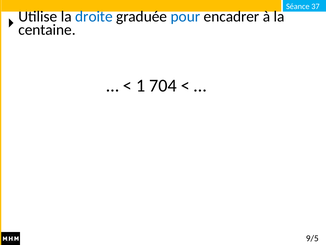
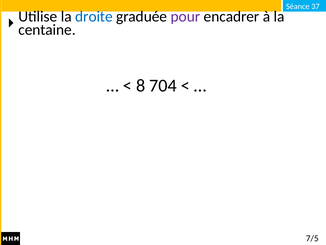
pour colour: blue -> purple
1: 1 -> 8
9/5: 9/5 -> 7/5
